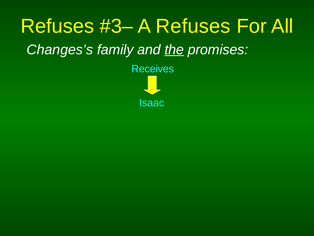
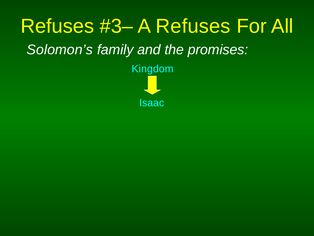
Changes’s: Changes’s -> Solomon’s
the underline: present -> none
Receives: Receives -> Kingdom
